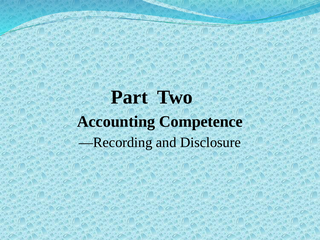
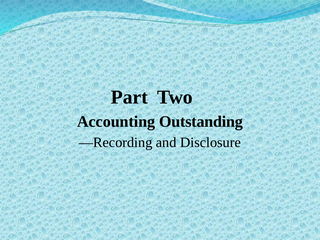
Competence: Competence -> Outstanding
